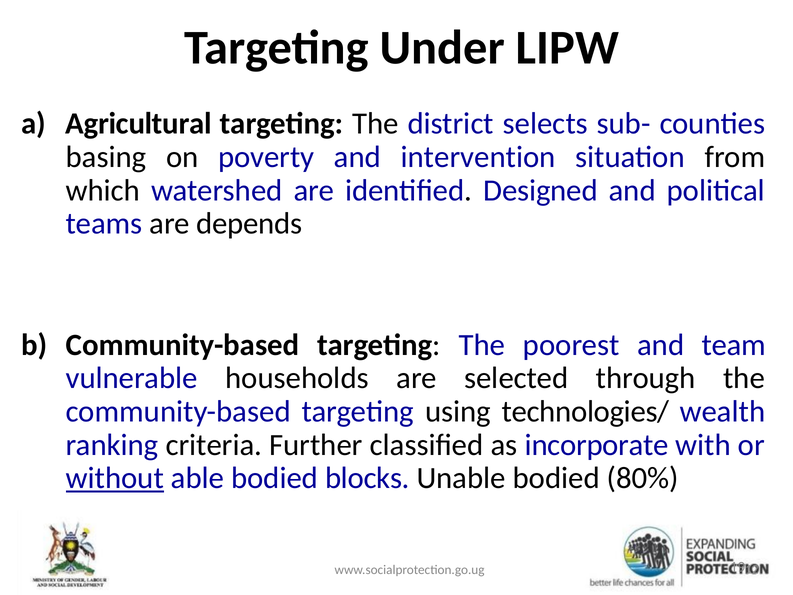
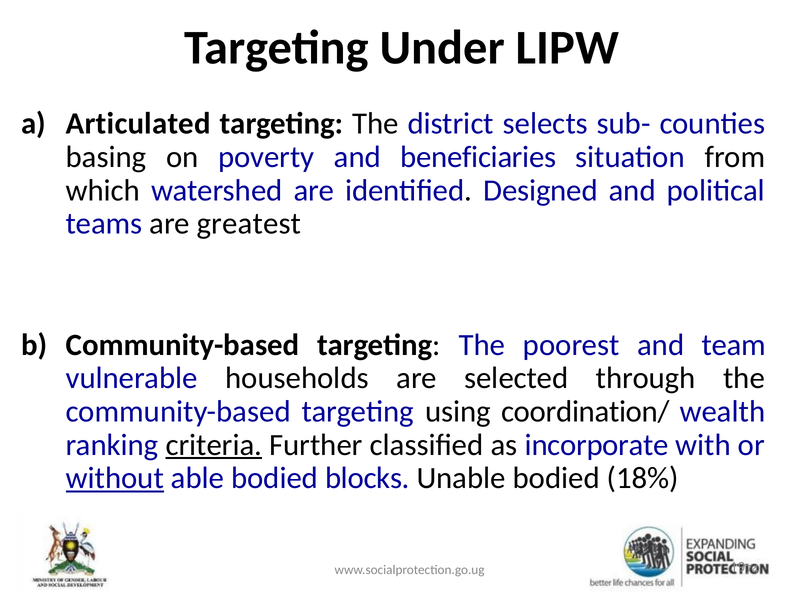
Agricultural: Agricultural -> Articulated
intervention: intervention -> beneficiaries
depends: depends -> greatest
technologies/: technologies/ -> coordination/
criteria underline: none -> present
80%: 80% -> 18%
12: 12 -> 74
